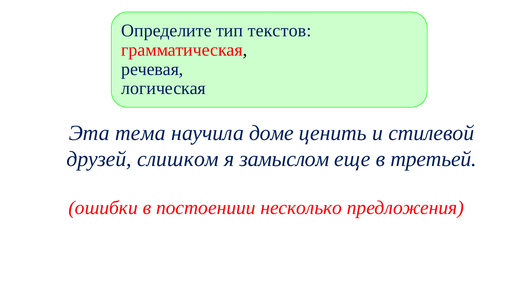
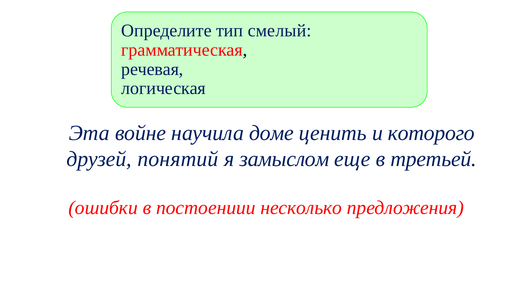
текстов: текстов -> смелый
тема: тема -> войне
стилевой: стилевой -> которого
слишком: слишком -> понятий
